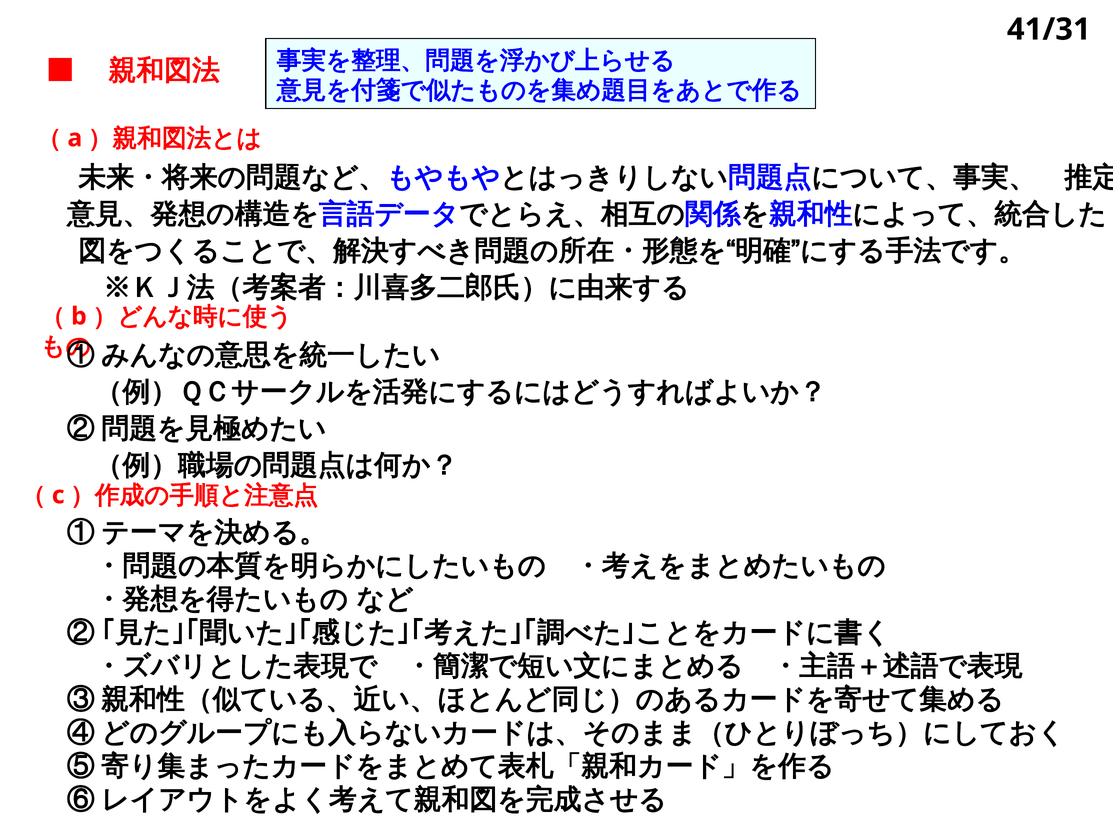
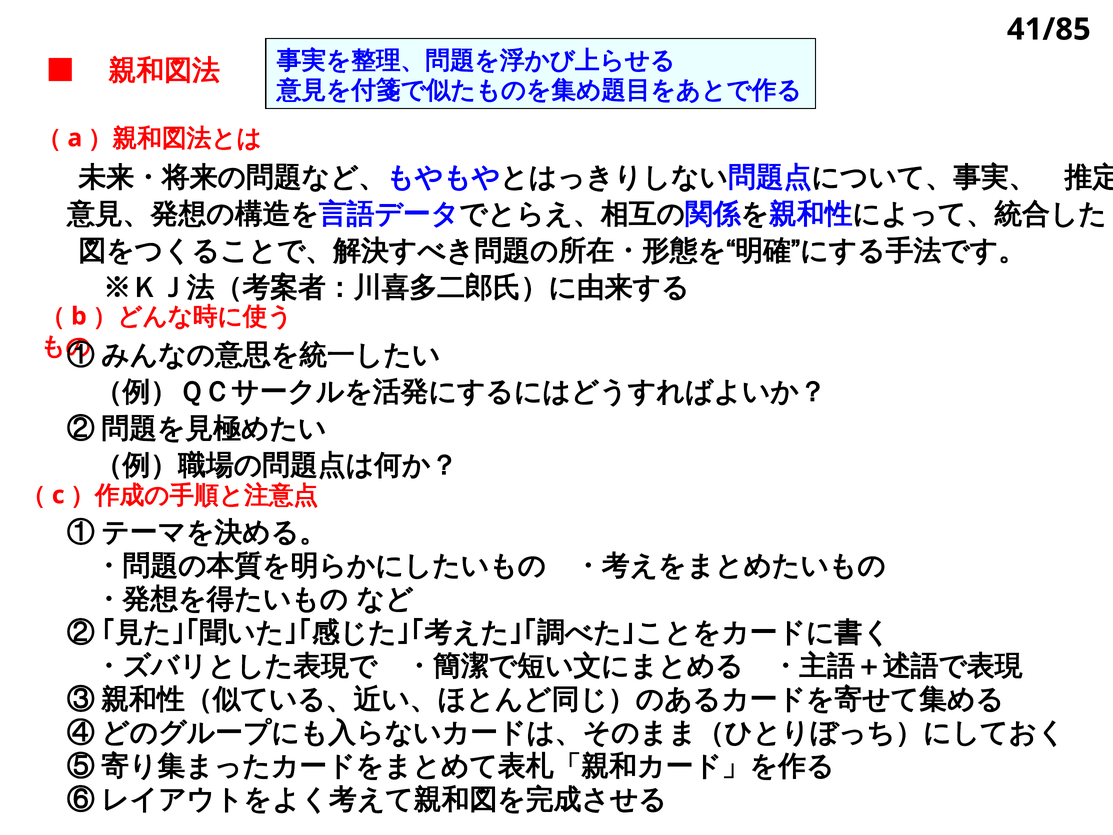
41/31: 41/31 -> 41/85
